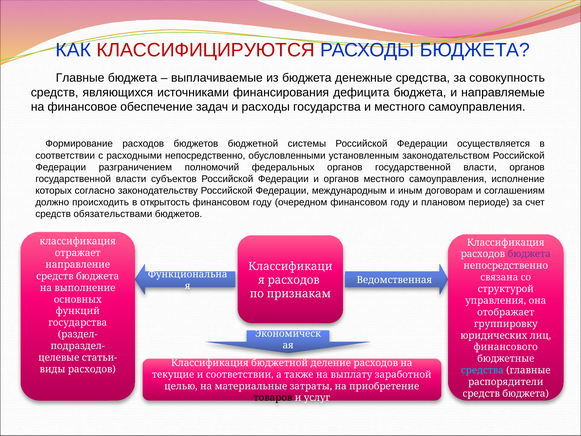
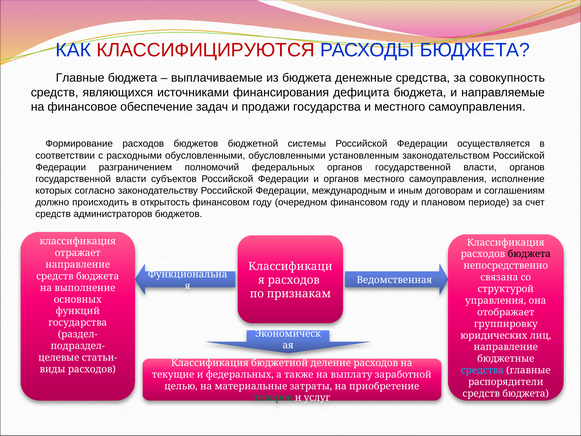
и расходы: расходы -> продажи
расходными непосредственно: непосредственно -> обусловленными
обязательствами: обязательствами -> администраторов
бюджета at (529, 254) colour: purple -> black
финансового at (506, 347): финансового -> направление
и соответствии: соответствии -> федеральных
товаров colour: black -> green
